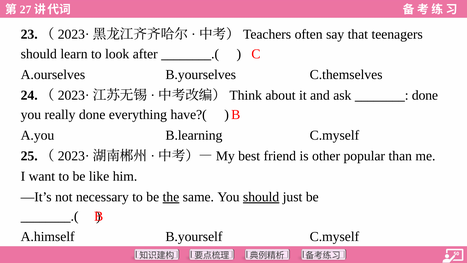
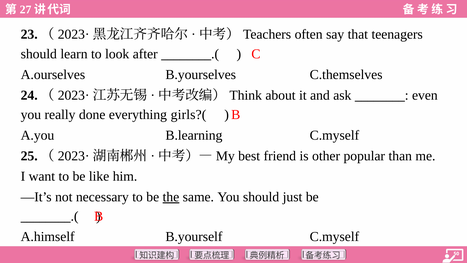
done at (425, 95): done -> even
have?(: have?( -> girls?(
should at (261, 197) underline: present -> none
